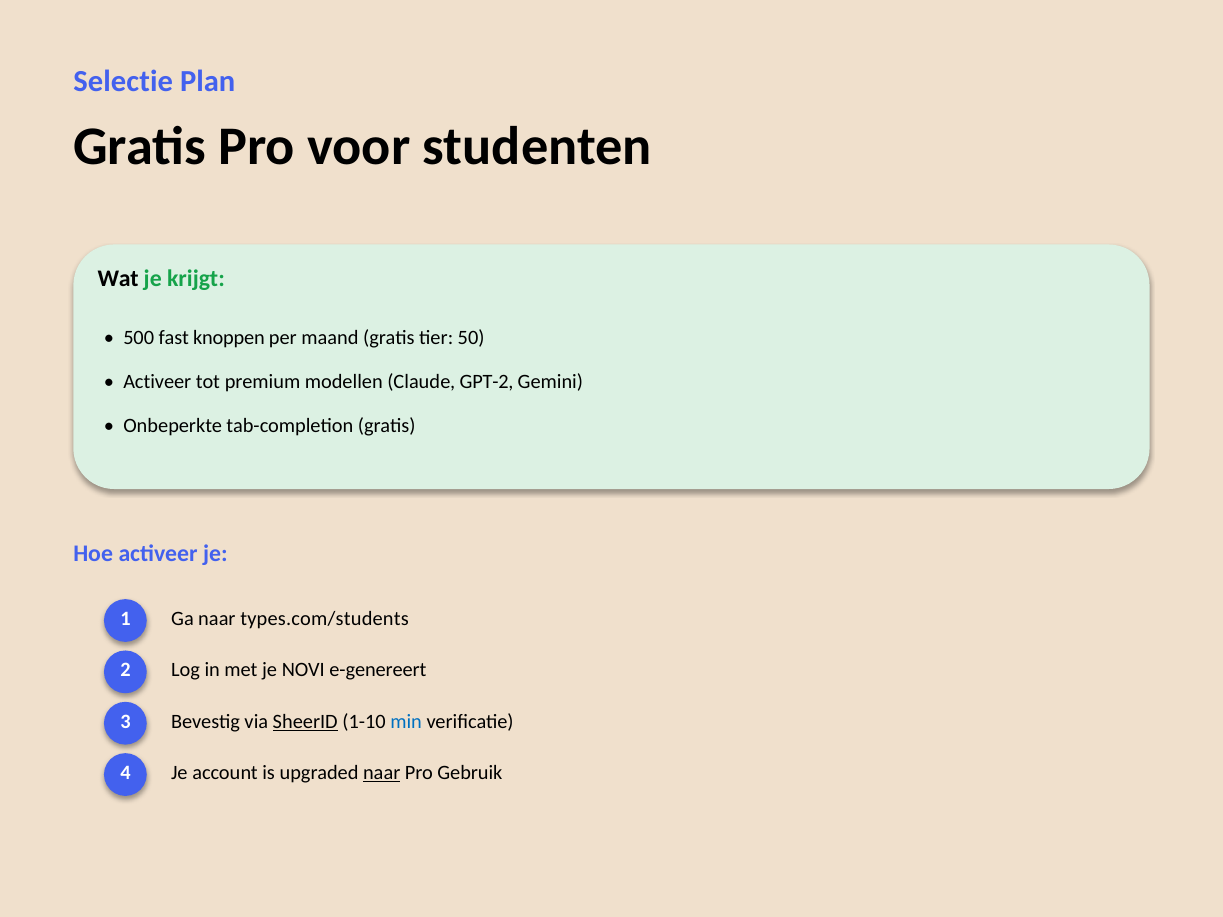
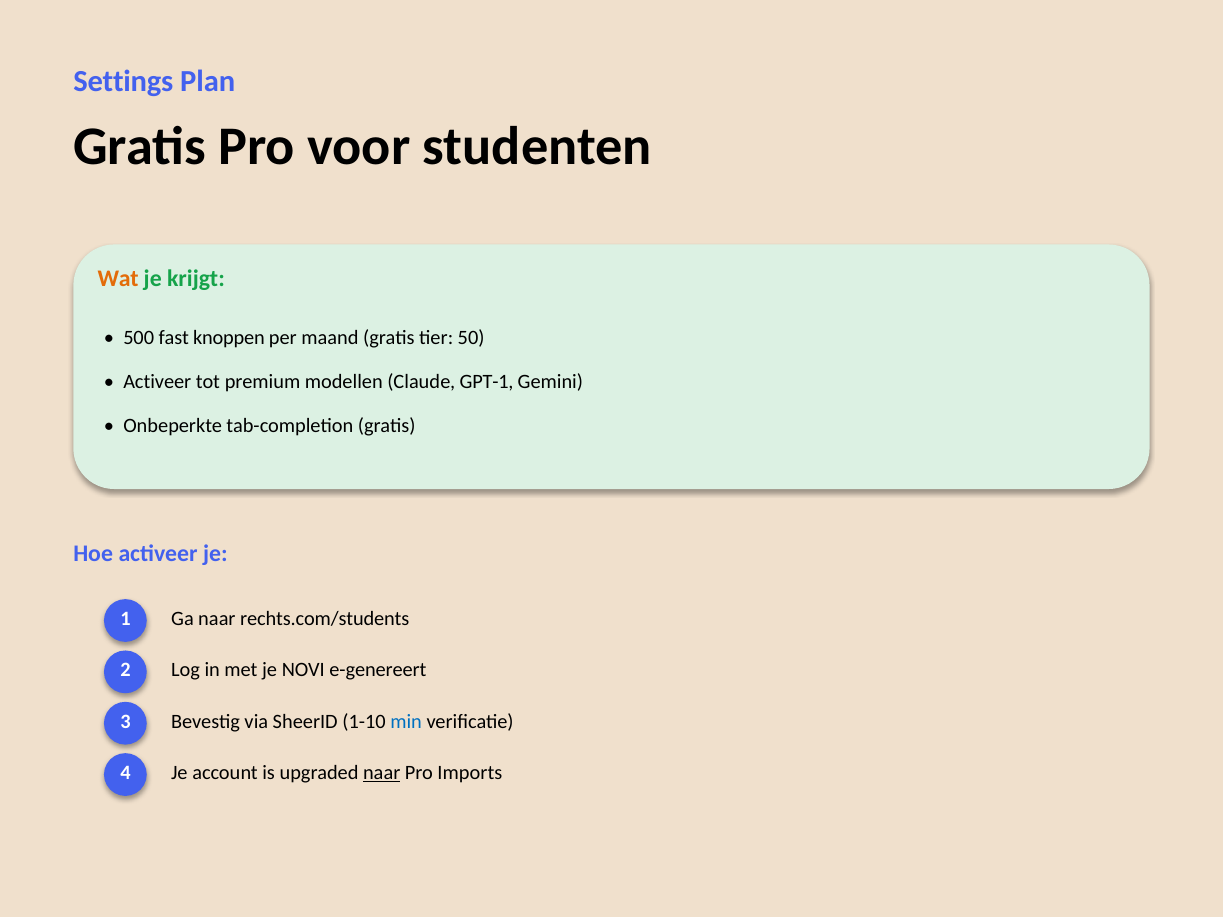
Selectie: Selectie -> Settings
Wat colour: black -> orange
GPT-2: GPT-2 -> GPT-1
types.com/students: types.com/students -> rechts.com/students
SheerID underline: present -> none
Gebruik: Gebruik -> Imports
